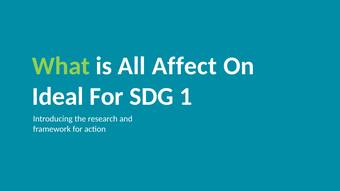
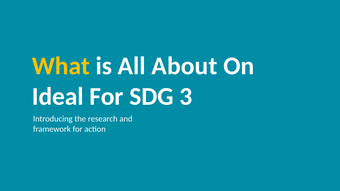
What colour: light green -> yellow
Affect: Affect -> About
1: 1 -> 3
